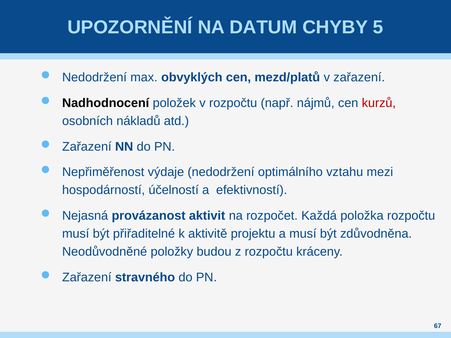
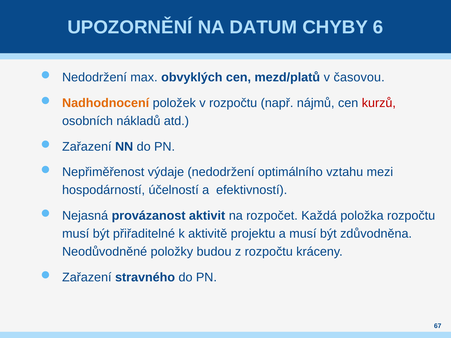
5: 5 -> 6
v zařazení: zařazení -> časovou
Nadhodnocení colour: black -> orange
